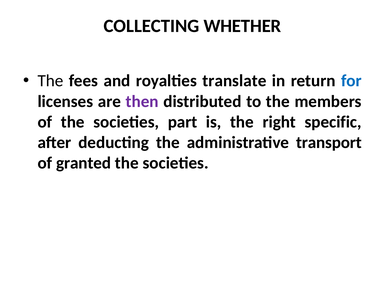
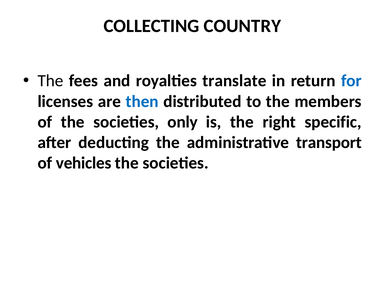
WHETHER: WHETHER -> COUNTRY
then colour: purple -> blue
part: part -> only
granted: granted -> vehicles
